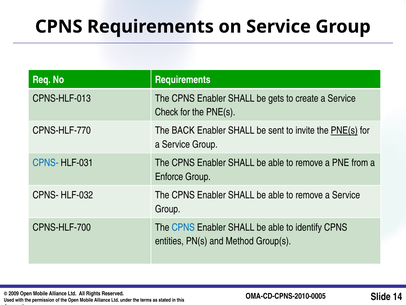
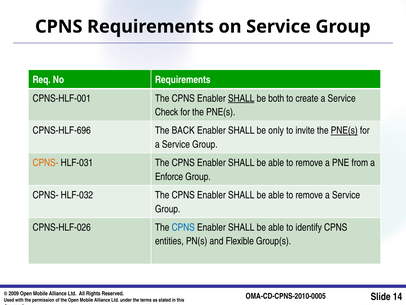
CPNS-HLF-013: CPNS-HLF-013 -> CPNS-HLF-001
SHALL at (241, 98) underline: none -> present
gets: gets -> both
CPNS-HLF-770: CPNS-HLF-770 -> CPNS-HLF-696
sent: sent -> only
CPNS- at (46, 163) colour: blue -> orange
CPNS-HLF-700: CPNS-HLF-700 -> CPNS-HLF-026
Method: Method -> Flexible
